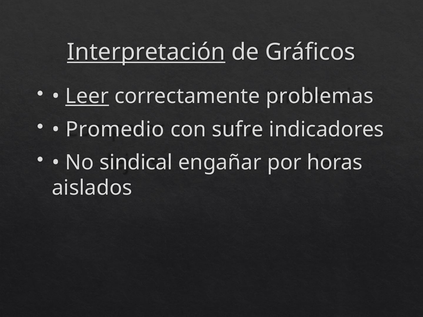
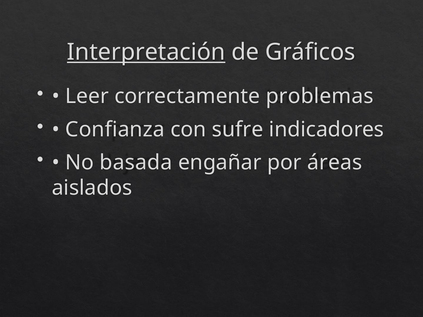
Leer underline: present -> none
Promedio: Promedio -> Confianza
sindical: sindical -> basada
horas: horas -> áreas
